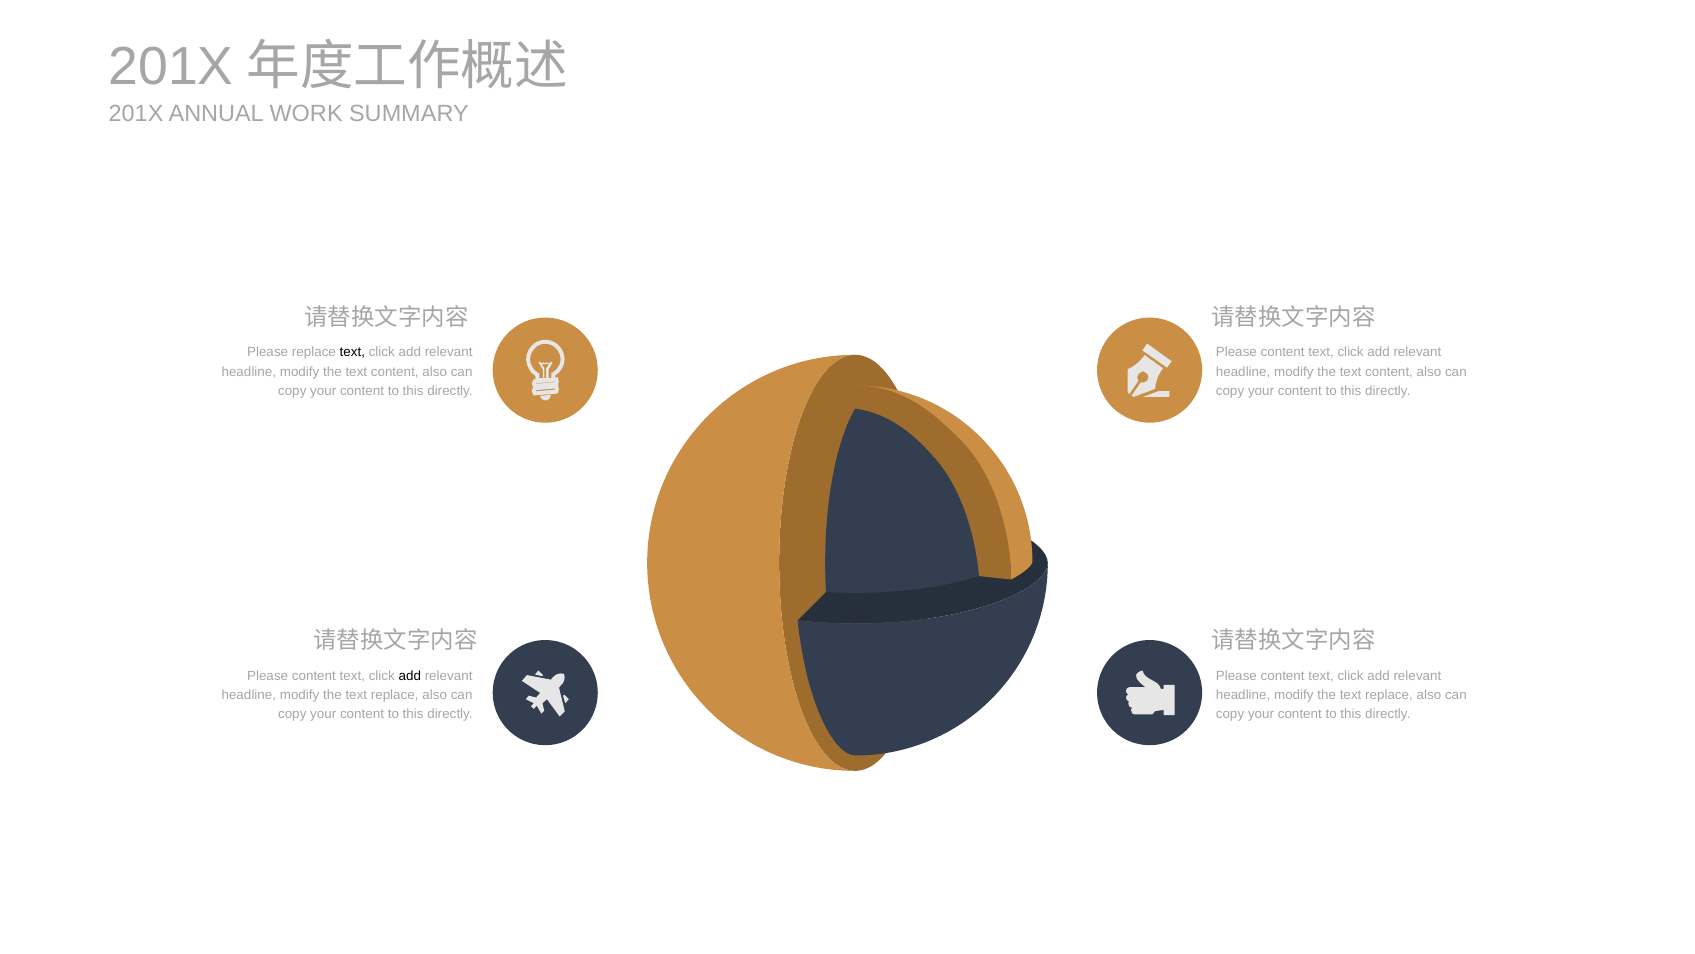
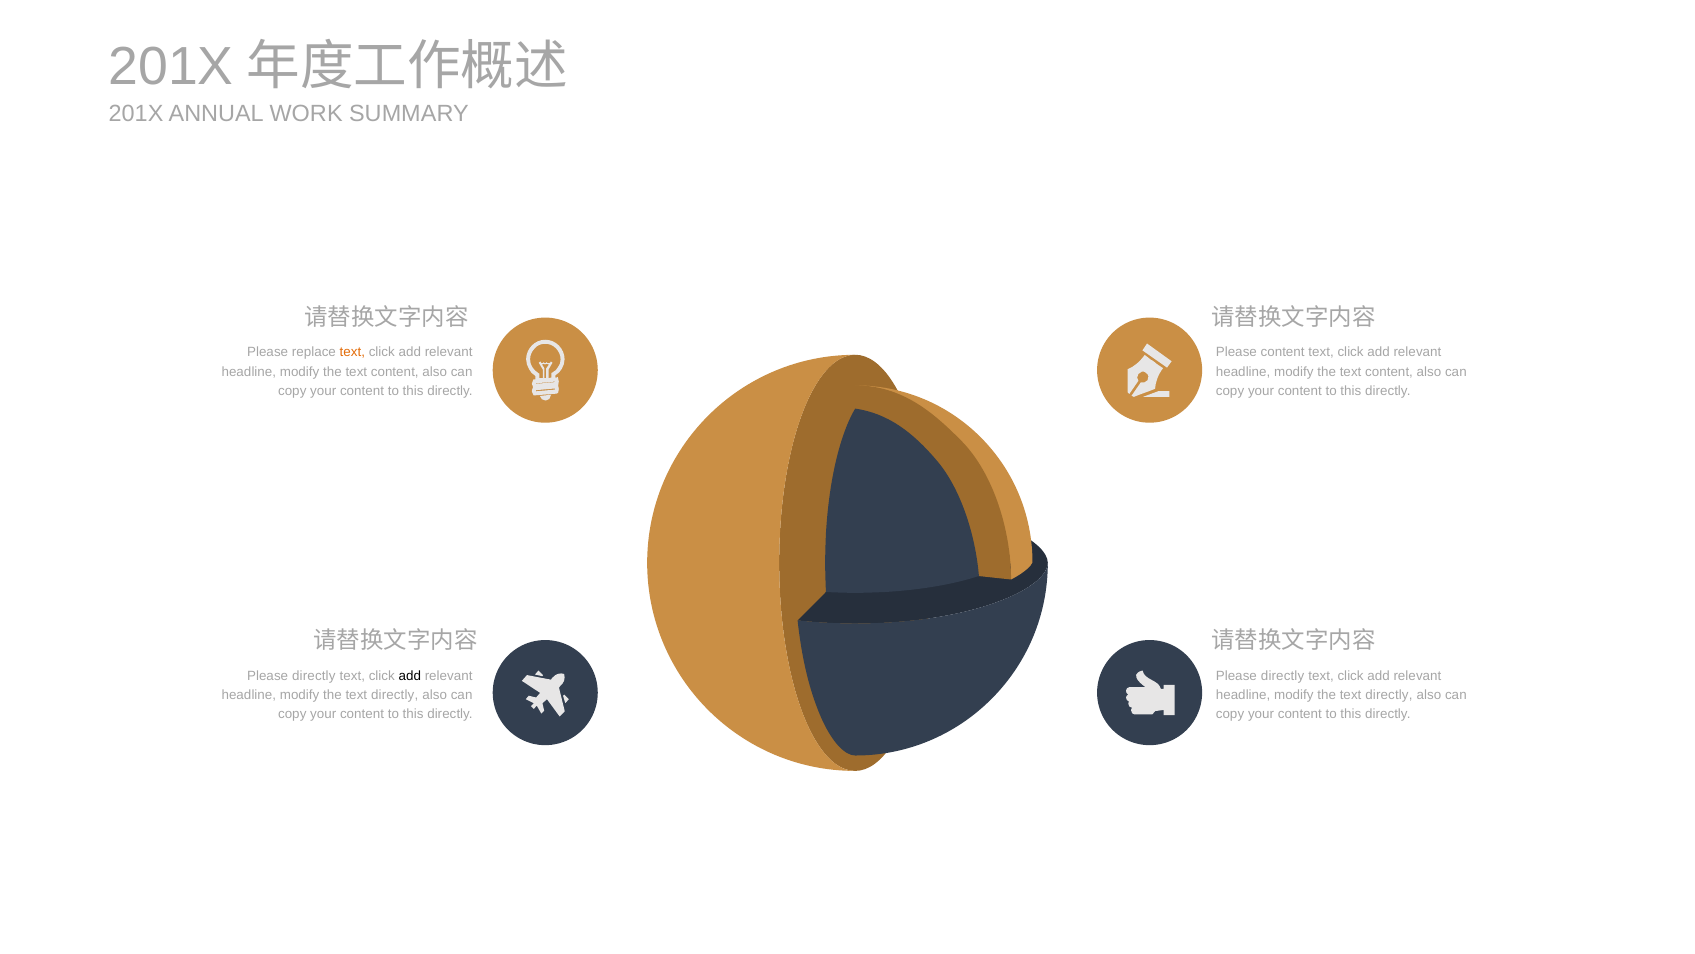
text at (352, 352) colour: black -> orange
content at (314, 675): content -> directly
content at (1283, 675): content -> directly
replace at (395, 694): replace -> directly
replace at (1389, 694): replace -> directly
